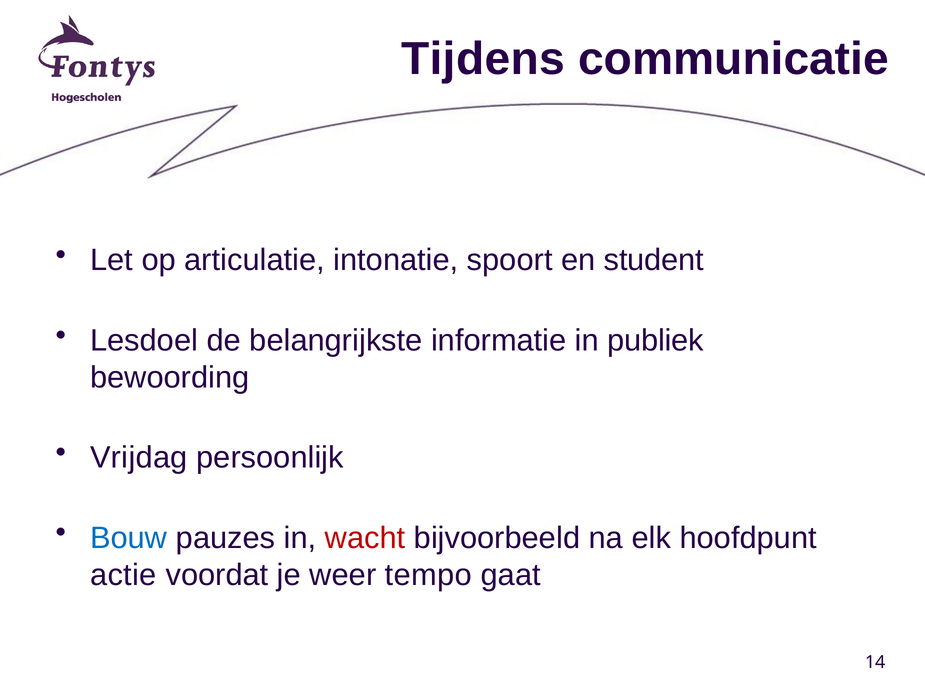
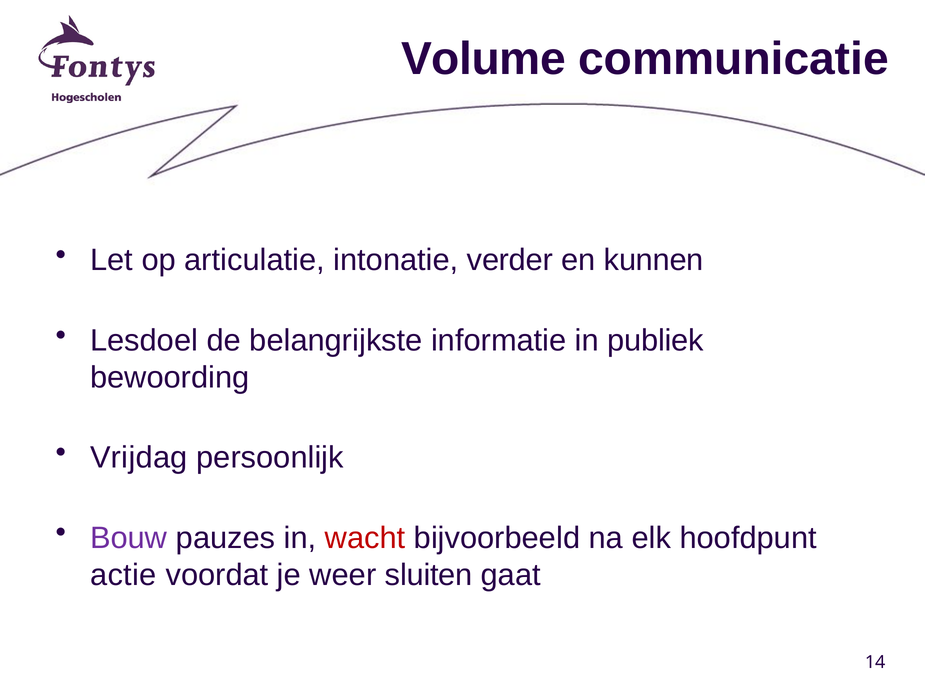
Tijdens: Tijdens -> Volume
spoort: spoort -> verder
student: student -> kunnen
Bouw colour: blue -> purple
tempo: tempo -> sluiten
